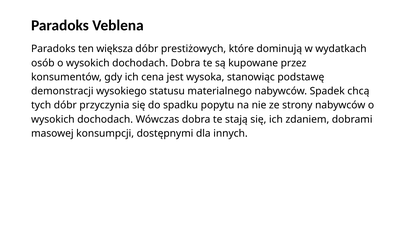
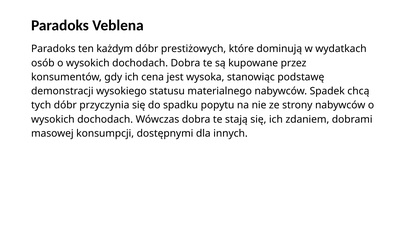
większa: większa -> każdym
